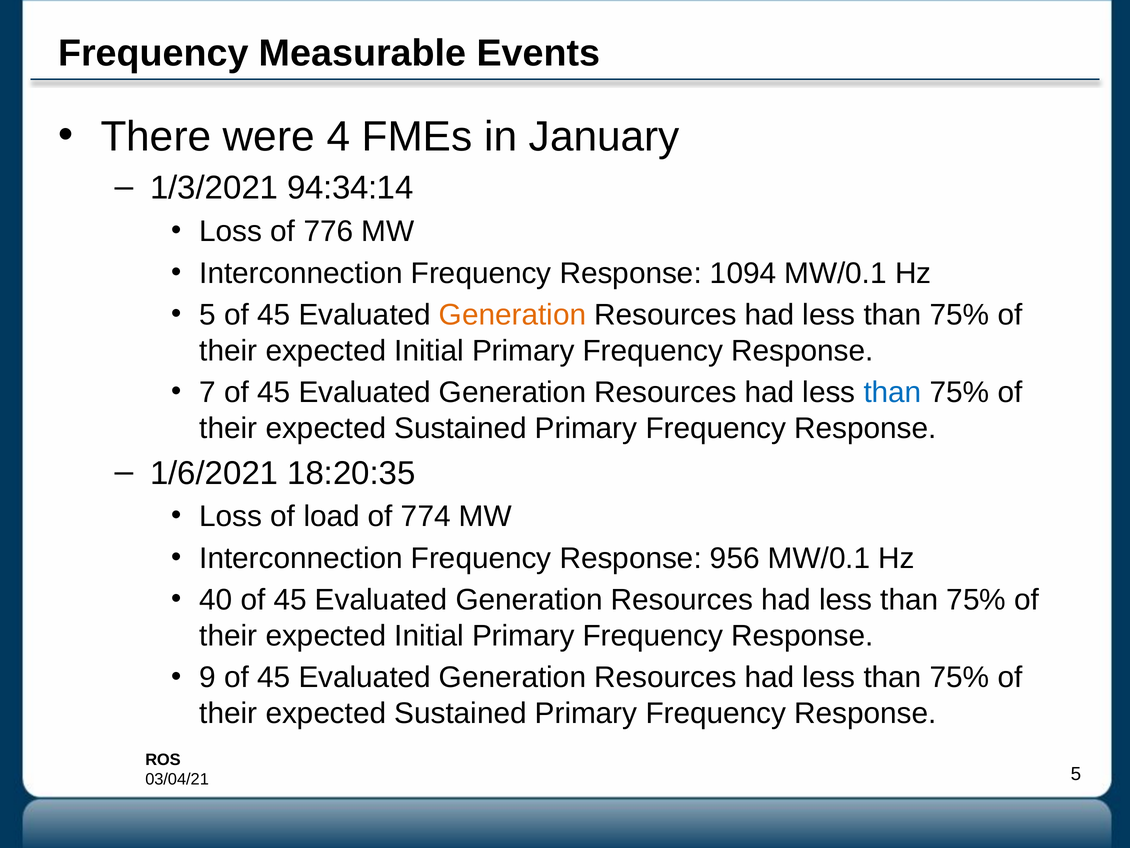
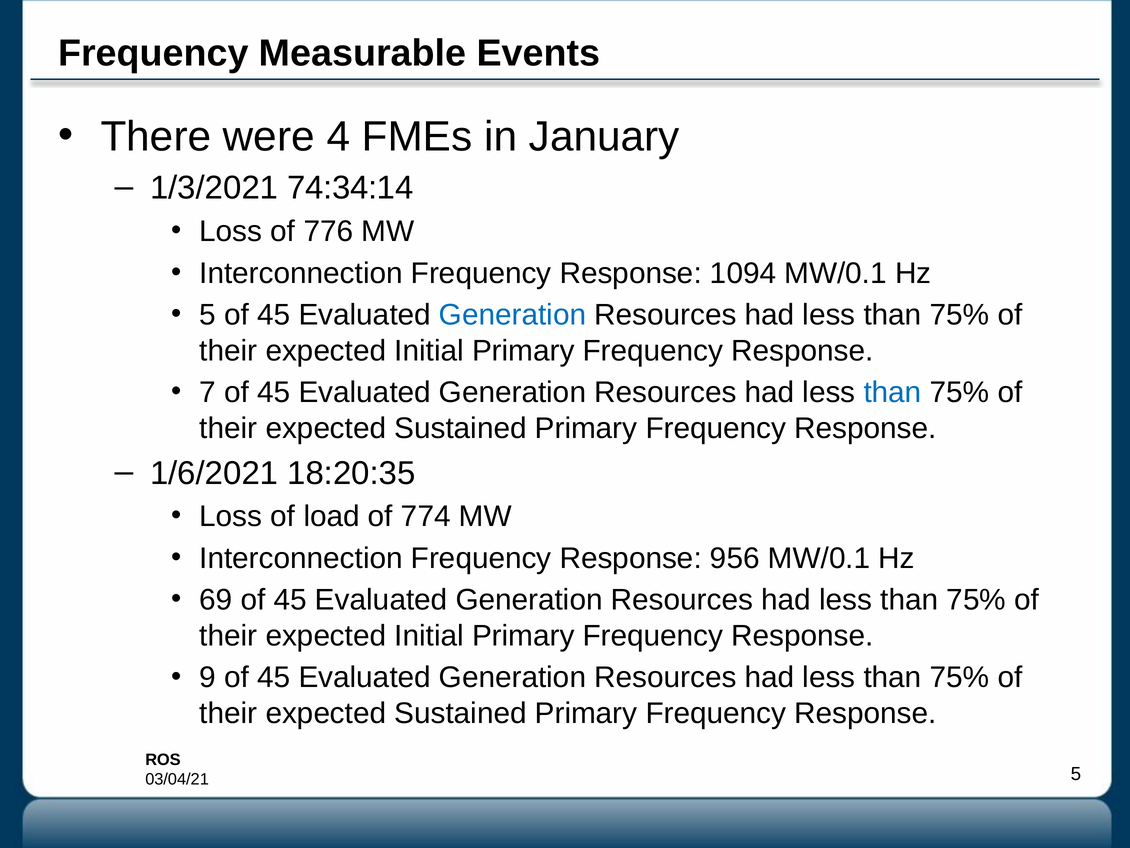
94:34:14: 94:34:14 -> 74:34:14
Generation at (513, 315) colour: orange -> blue
40: 40 -> 69
